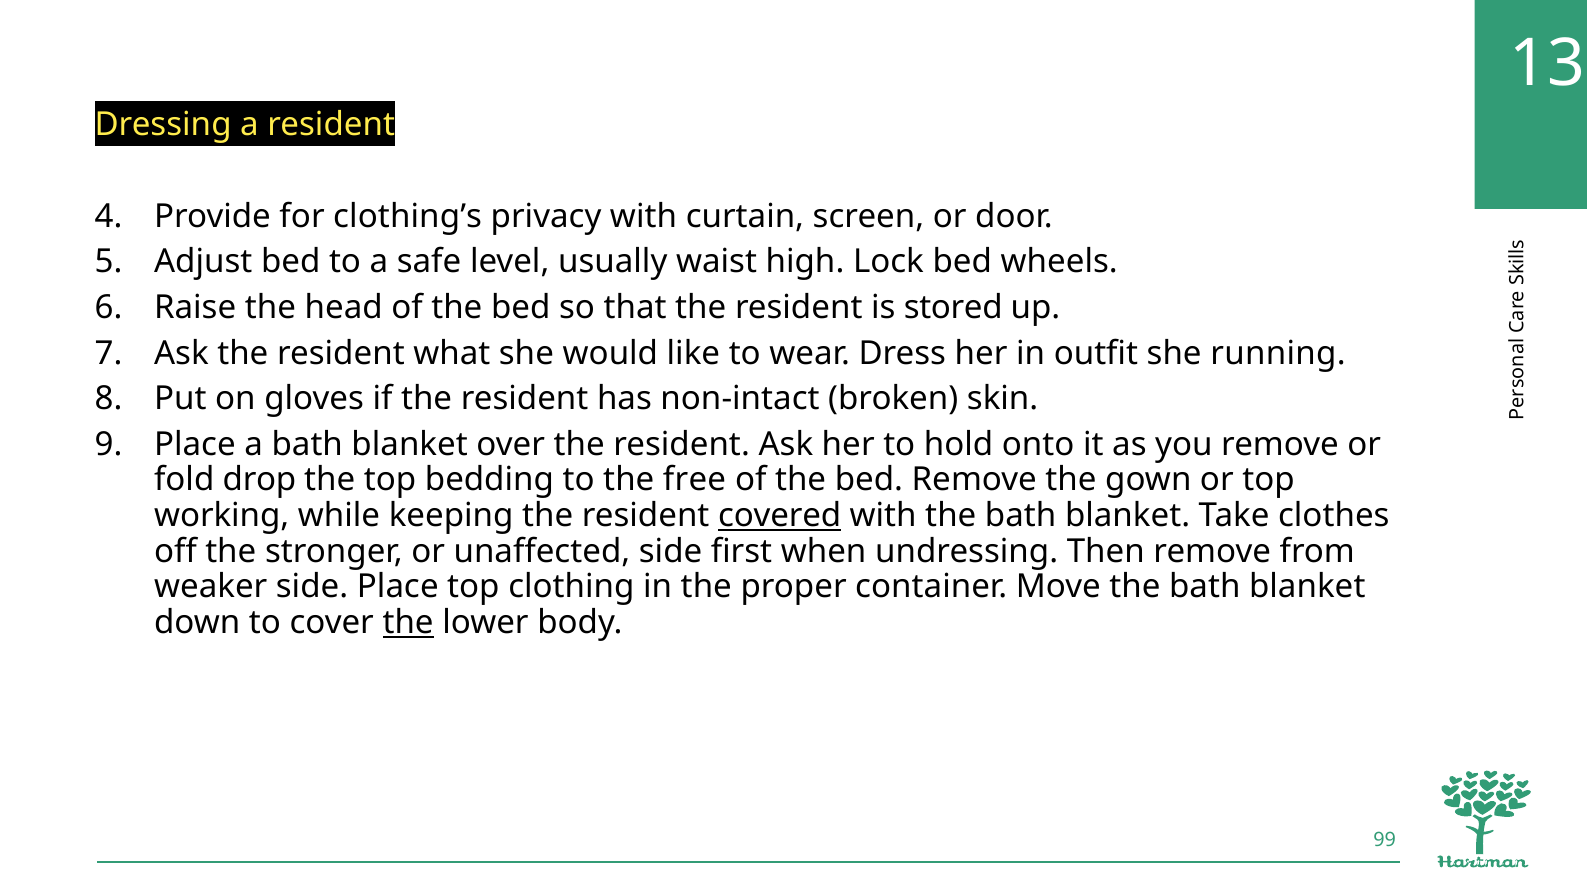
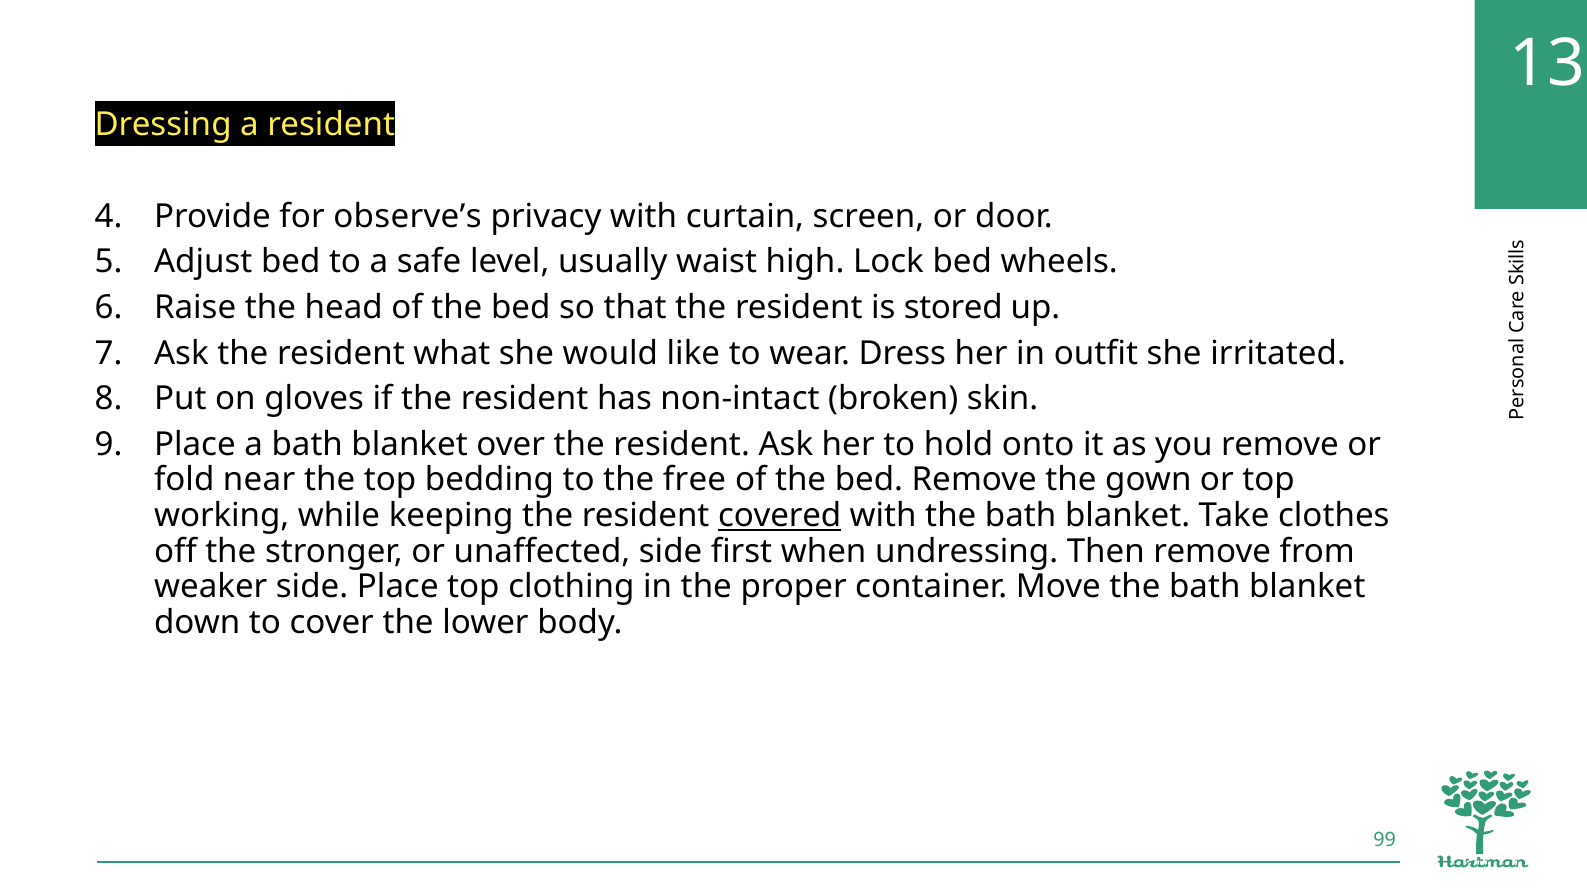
clothing’s: clothing’s -> observe’s
running: running -> irritated
drop: drop -> near
the at (408, 623) underline: present -> none
